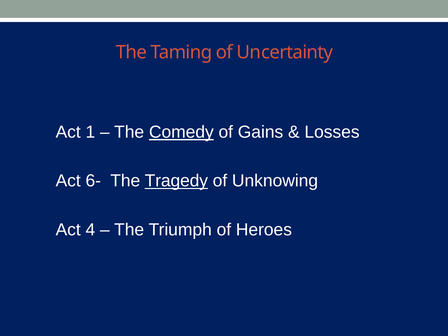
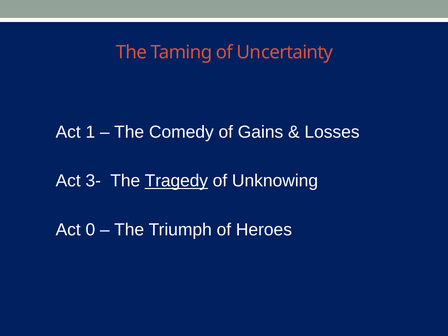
Comedy underline: present -> none
6-: 6- -> 3-
4: 4 -> 0
